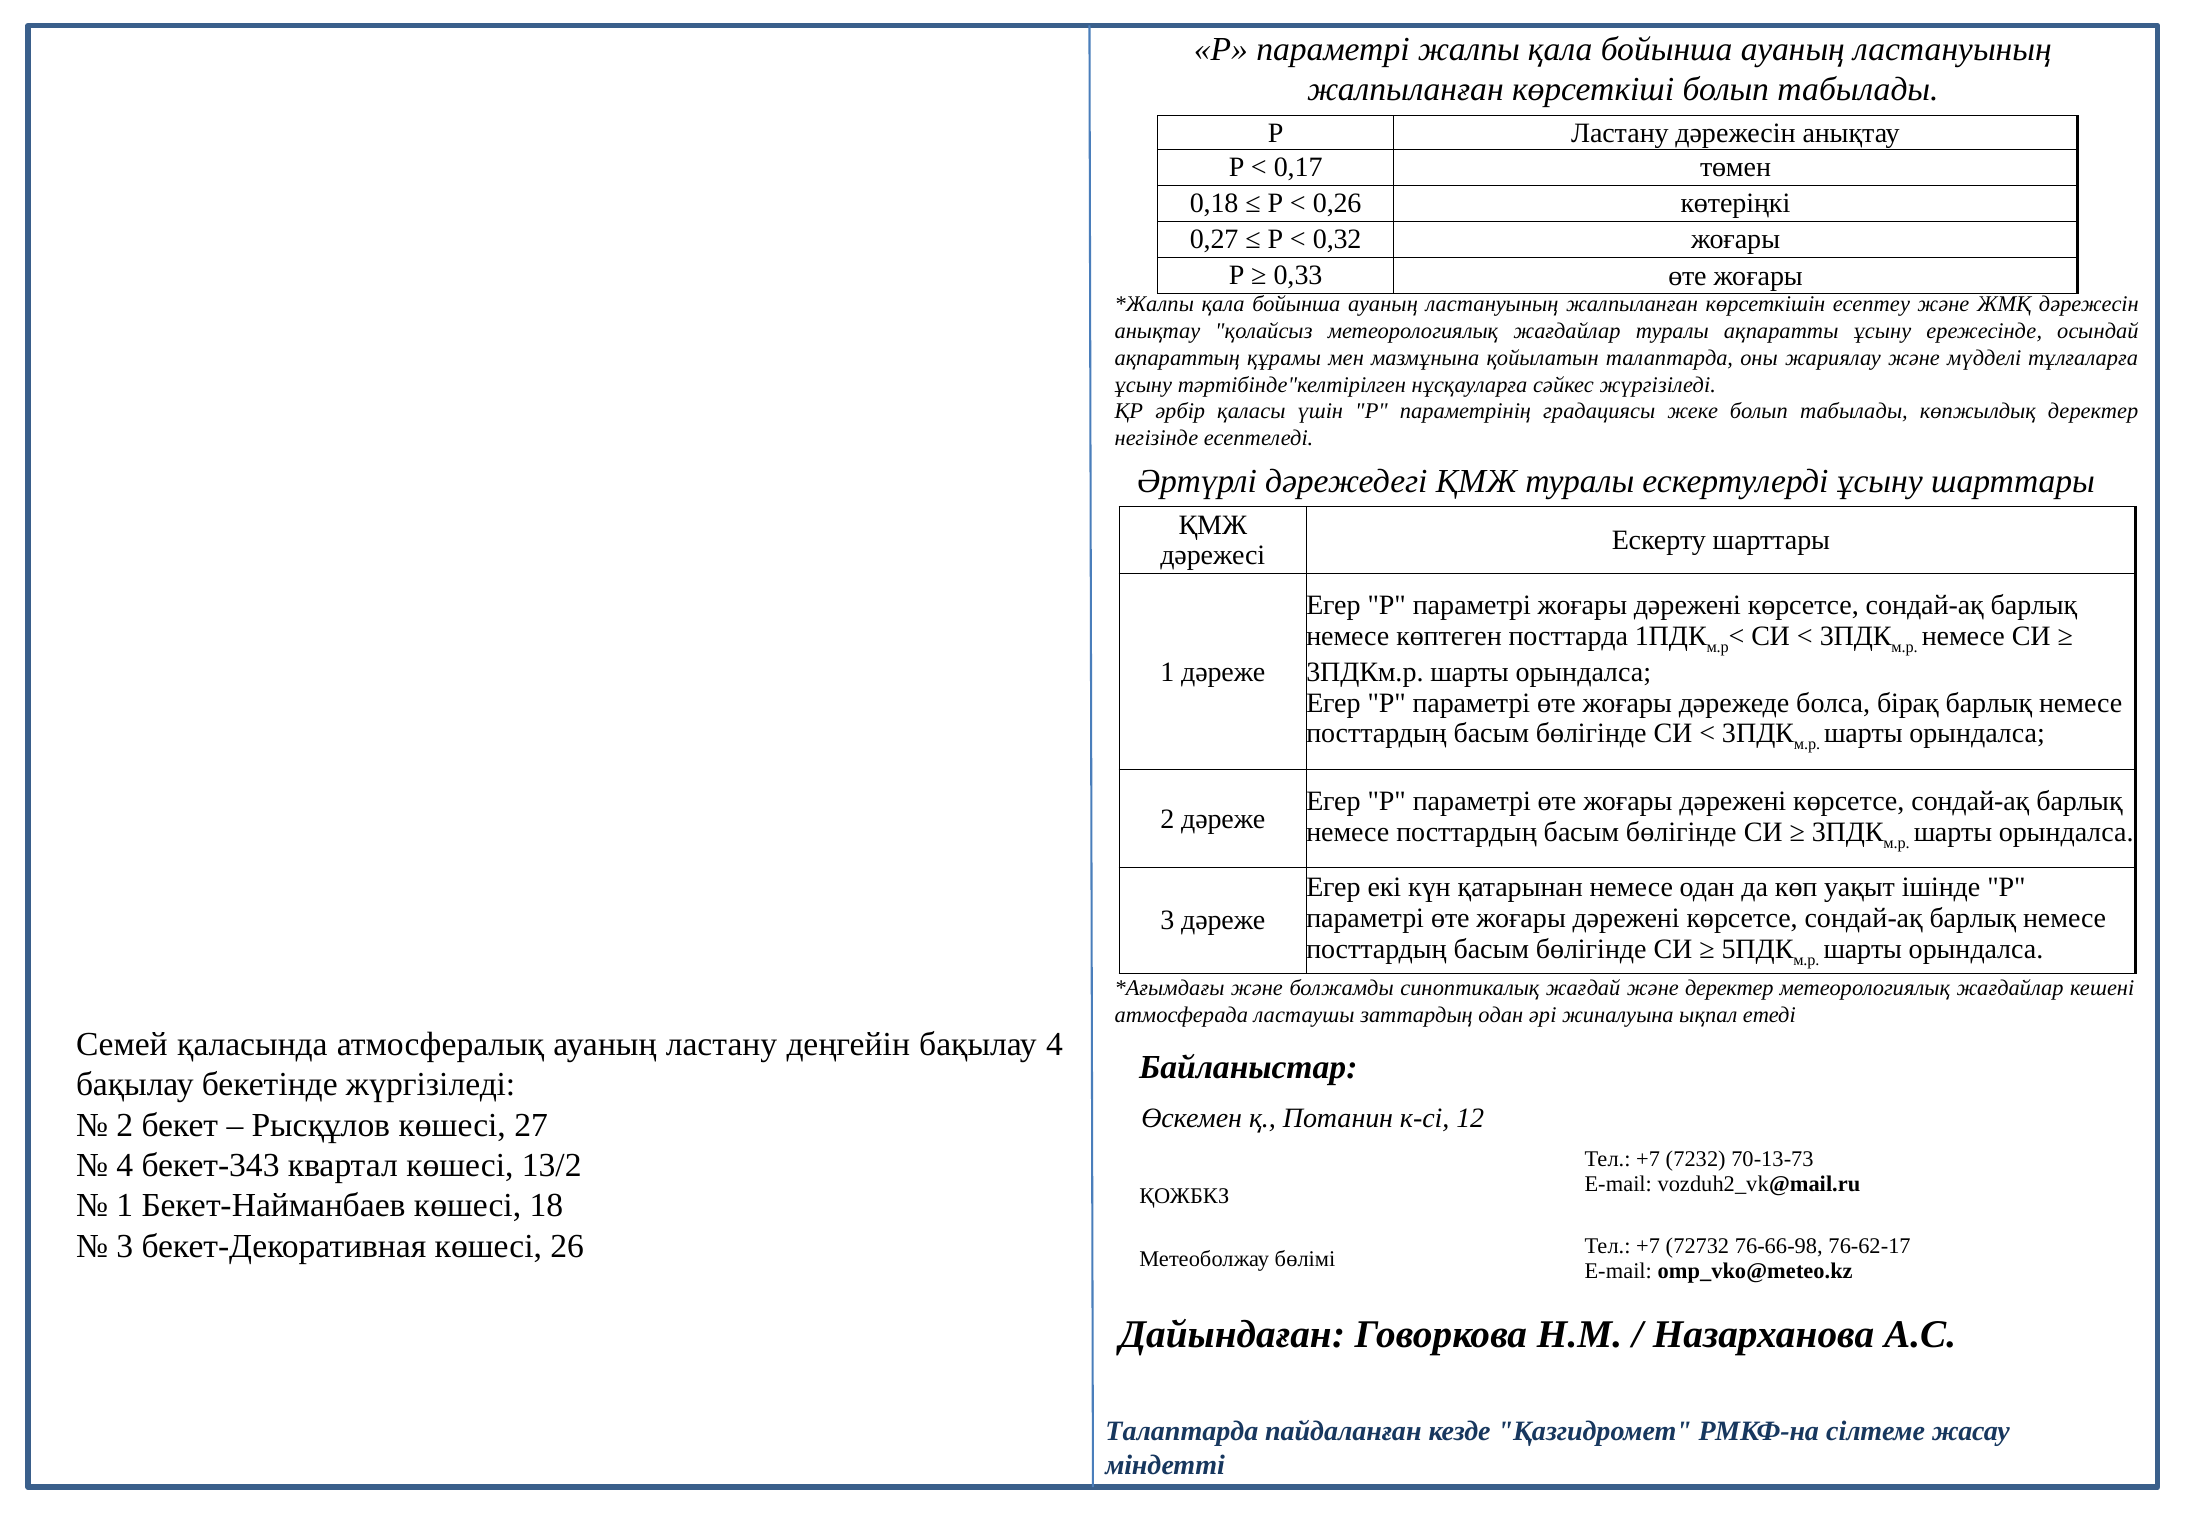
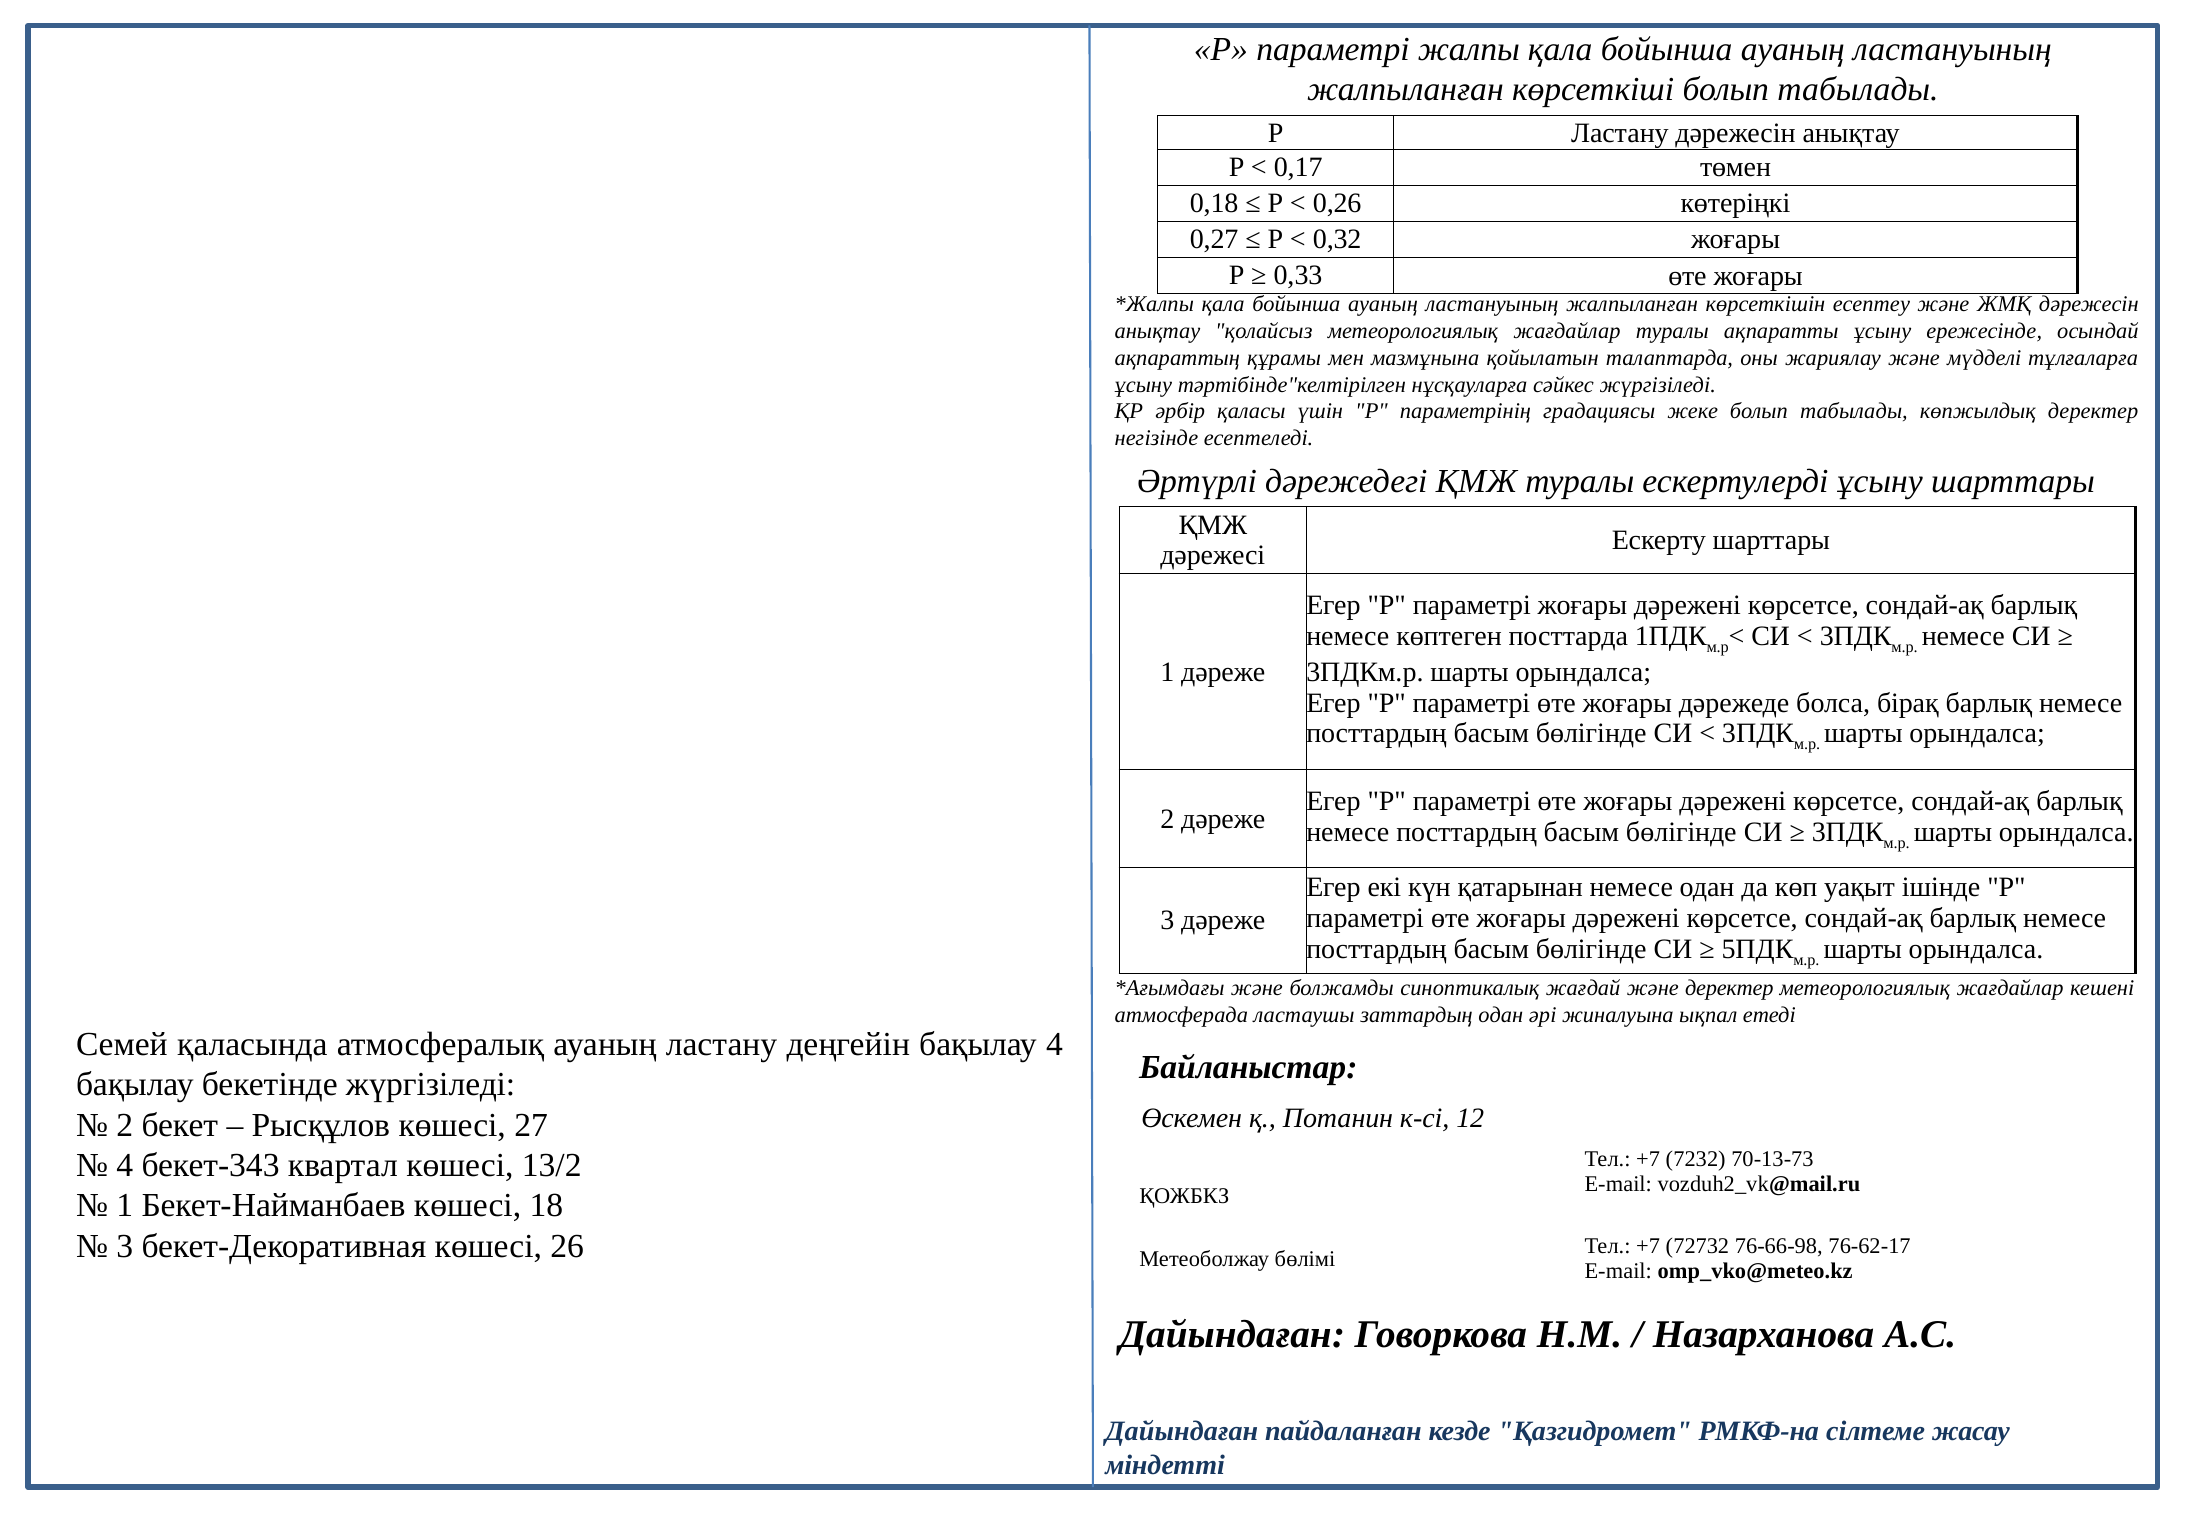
Талаптарда at (1182, 1432): Талаптарда -> Дайындаған
